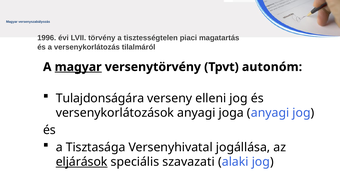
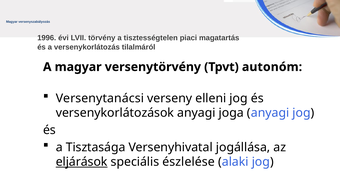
magyar at (78, 67) underline: present -> none
Tulajdonságára: Tulajdonságára -> Versenytanácsi
szavazati: szavazati -> észlelése
